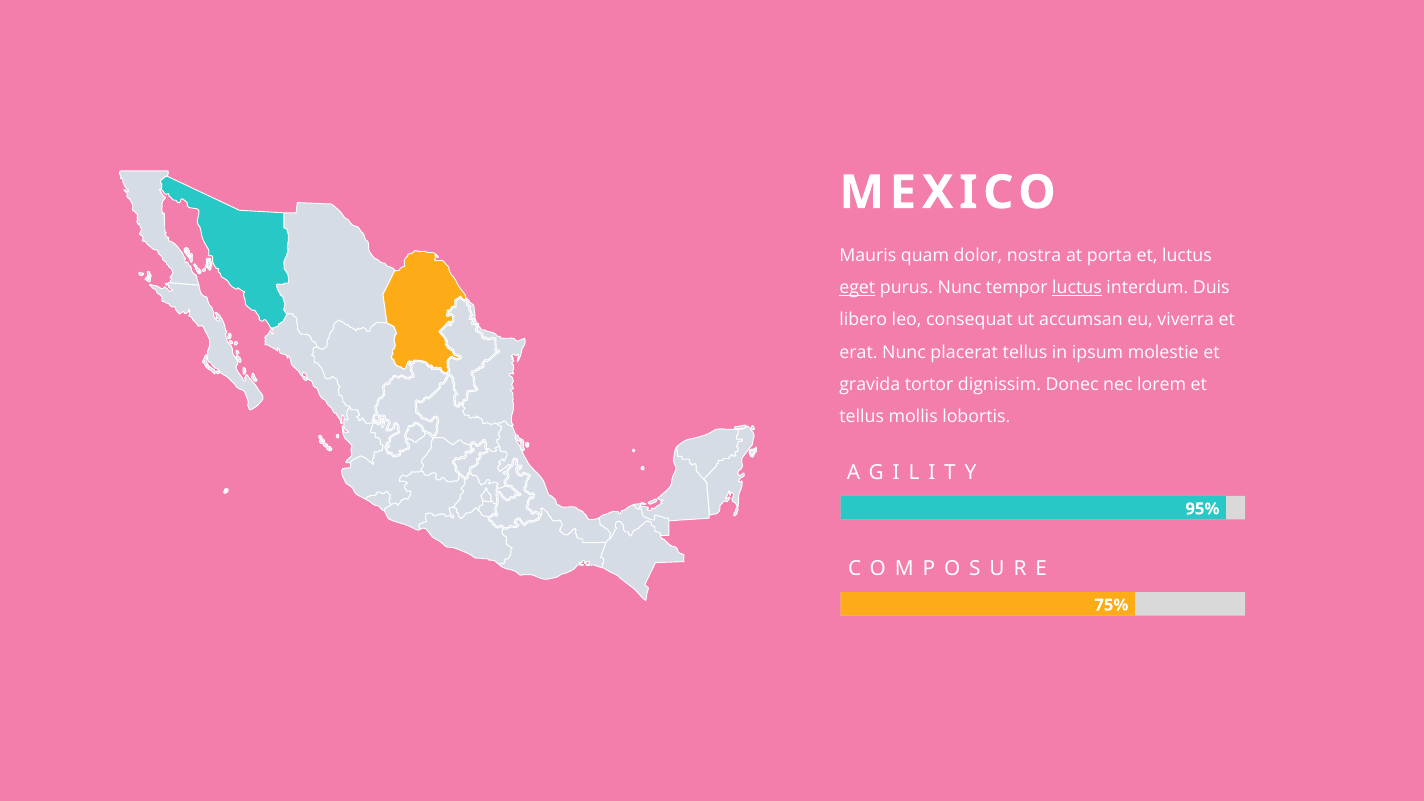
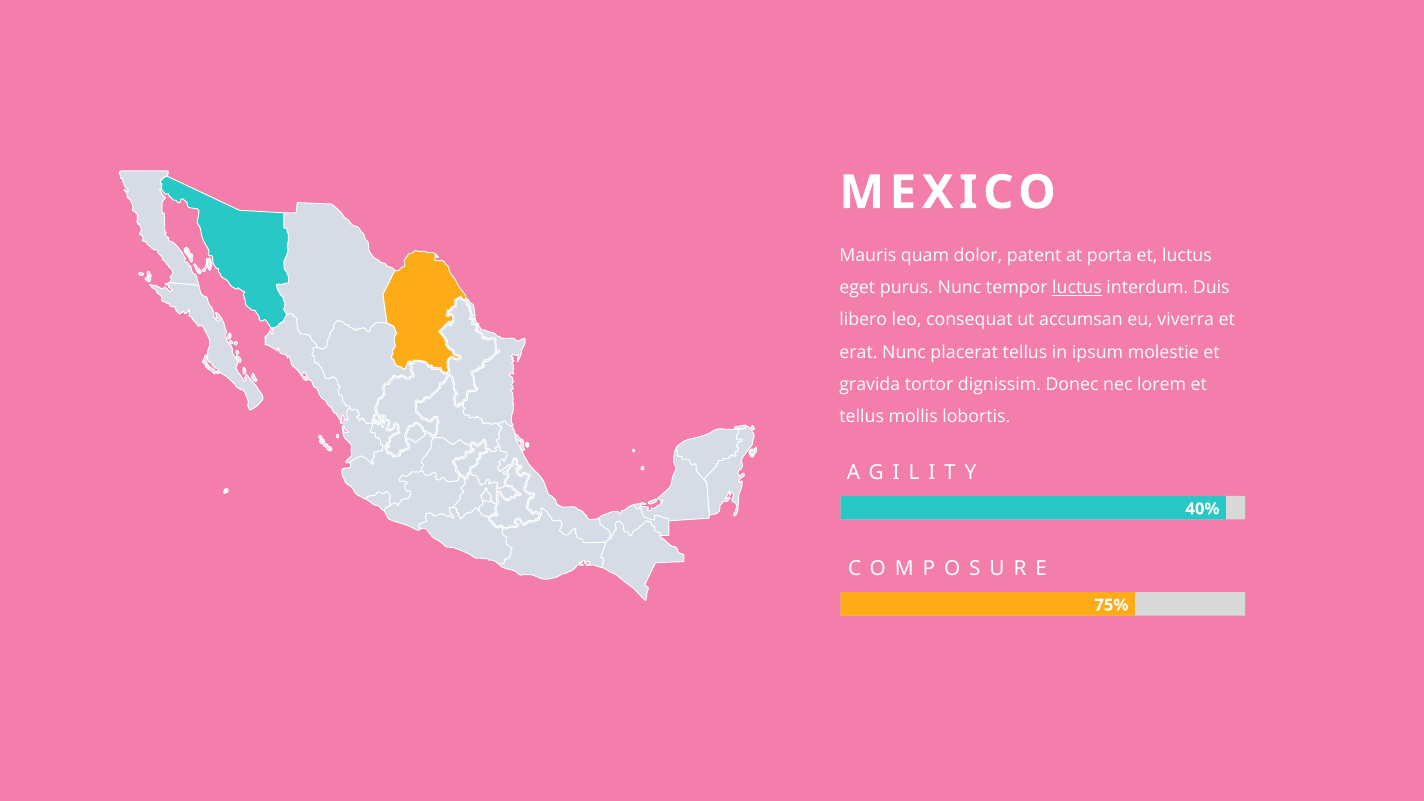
nostra: nostra -> patent
eget underline: present -> none
95%: 95% -> 40%
